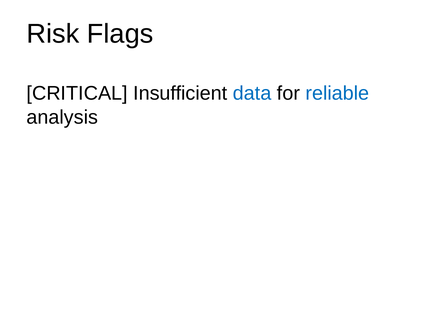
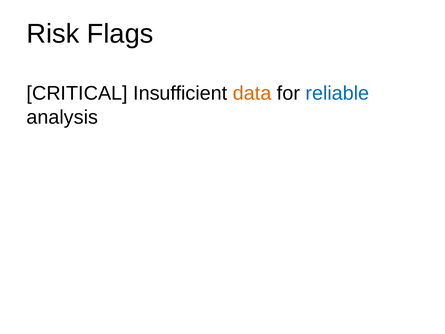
data colour: blue -> orange
